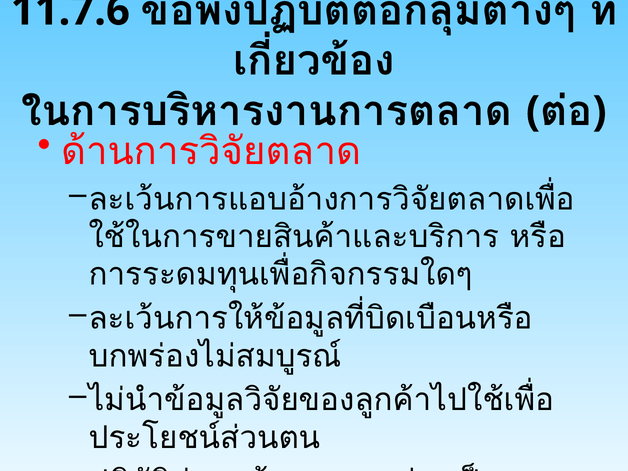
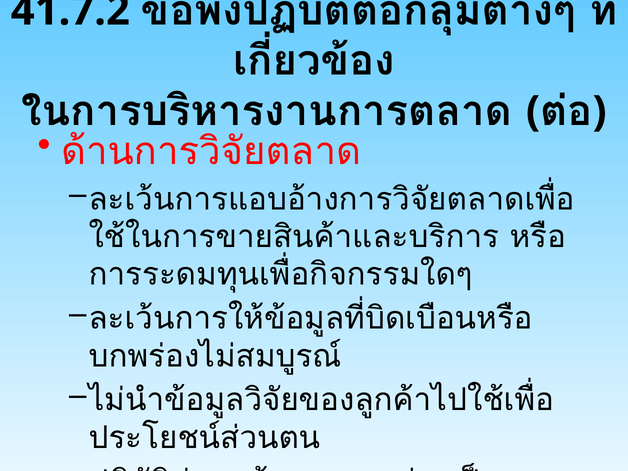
11.7.6: 11.7.6 -> 41.7.2
